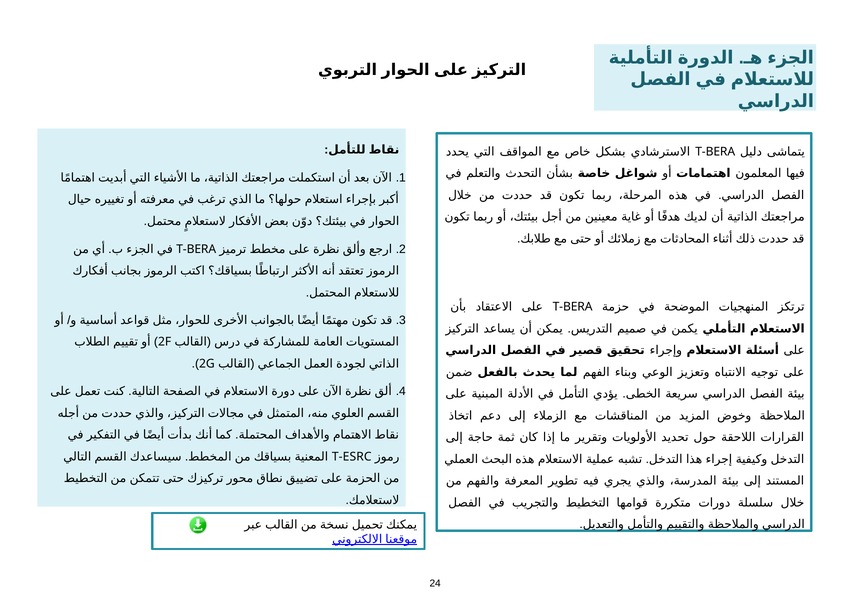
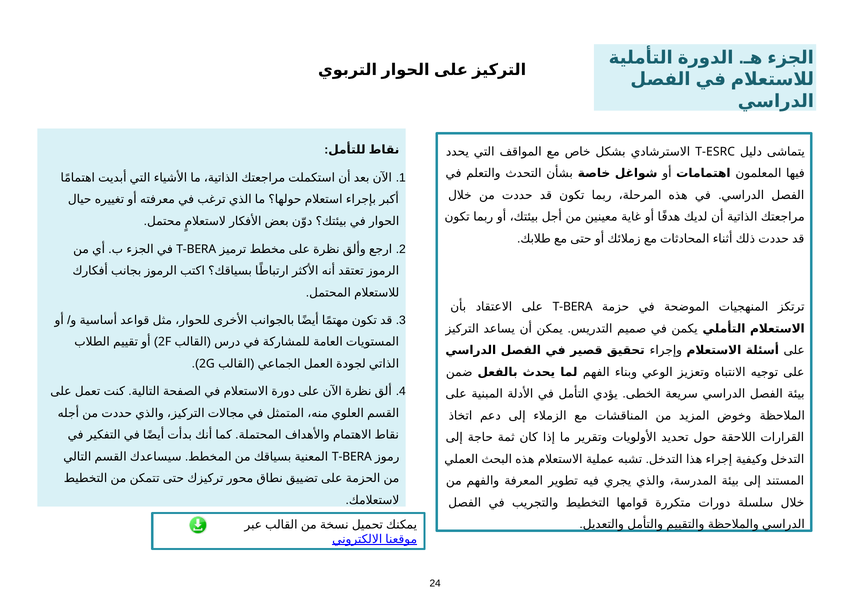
T-BERA at (715, 152): T-BERA -> T-ESRC
T-ESRC at (352, 457): T-ESRC -> T-BERA
